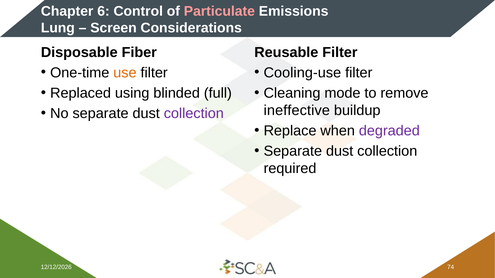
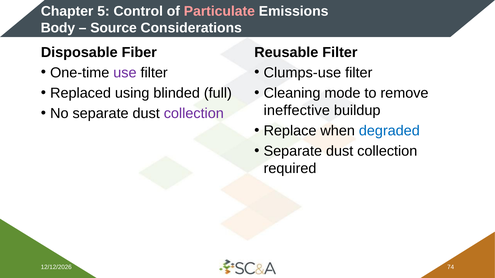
6: 6 -> 5
Lung: Lung -> Body
Screen: Screen -> Source
use colour: orange -> purple
Cooling-use: Cooling-use -> Clumps-use
degraded colour: purple -> blue
